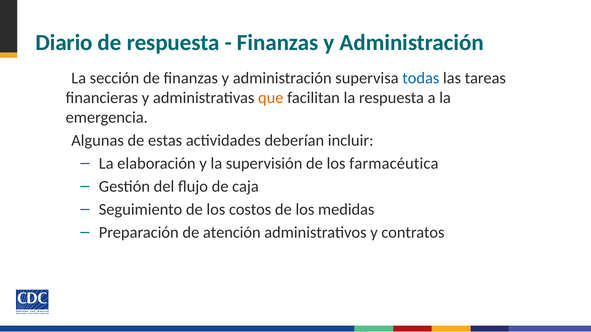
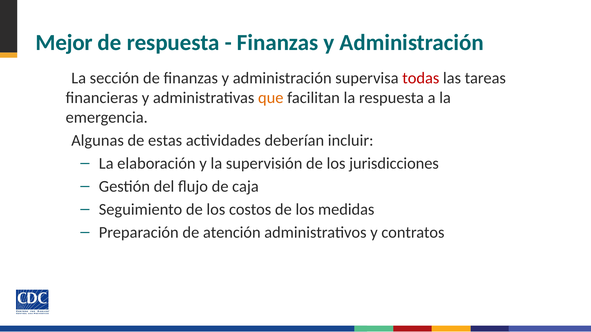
Diario: Diario -> Mejor
todas colour: blue -> red
farmacéutica: farmacéutica -> jurisdicciones
